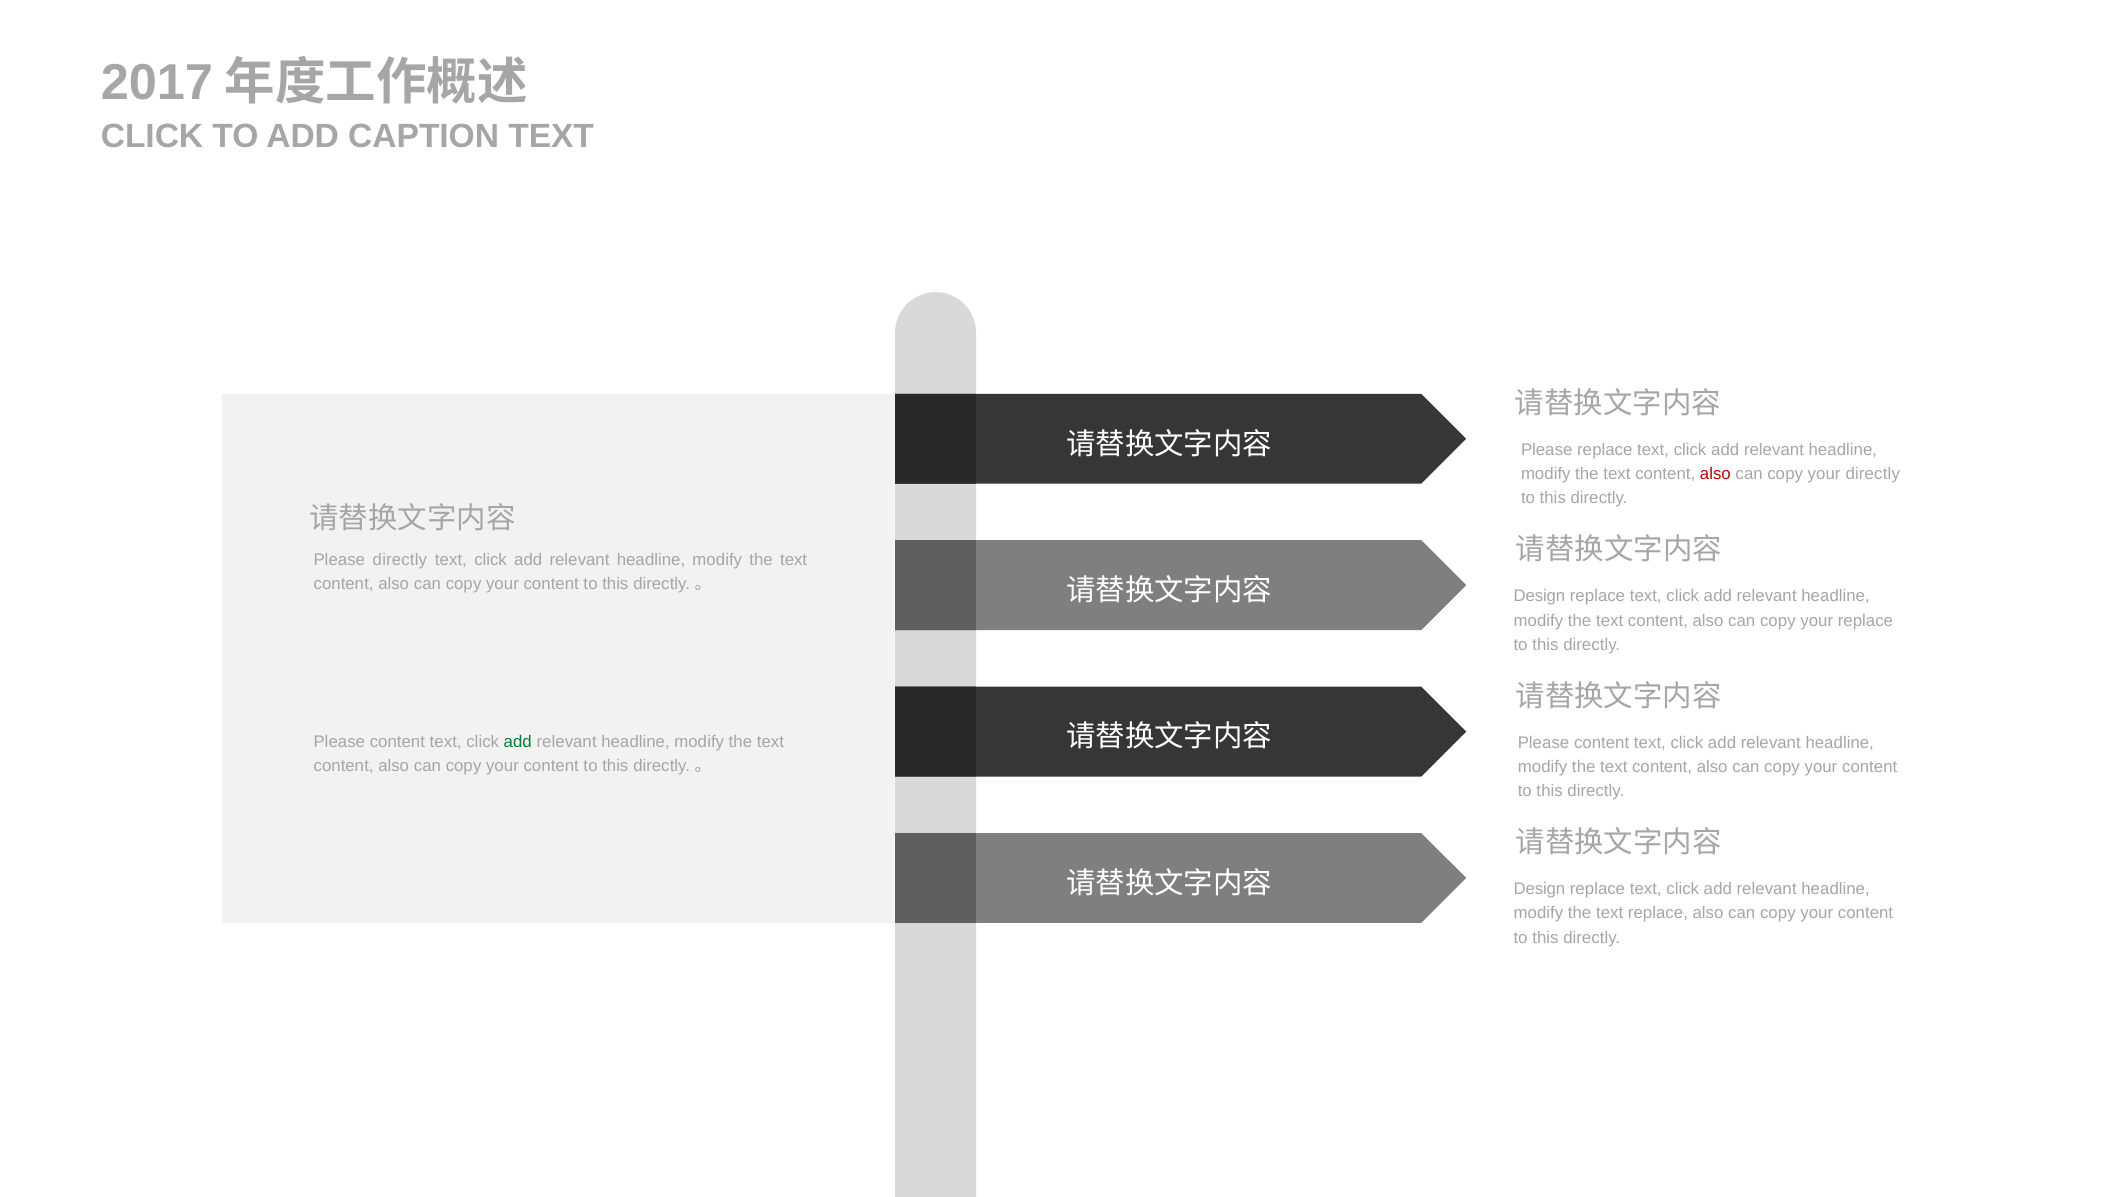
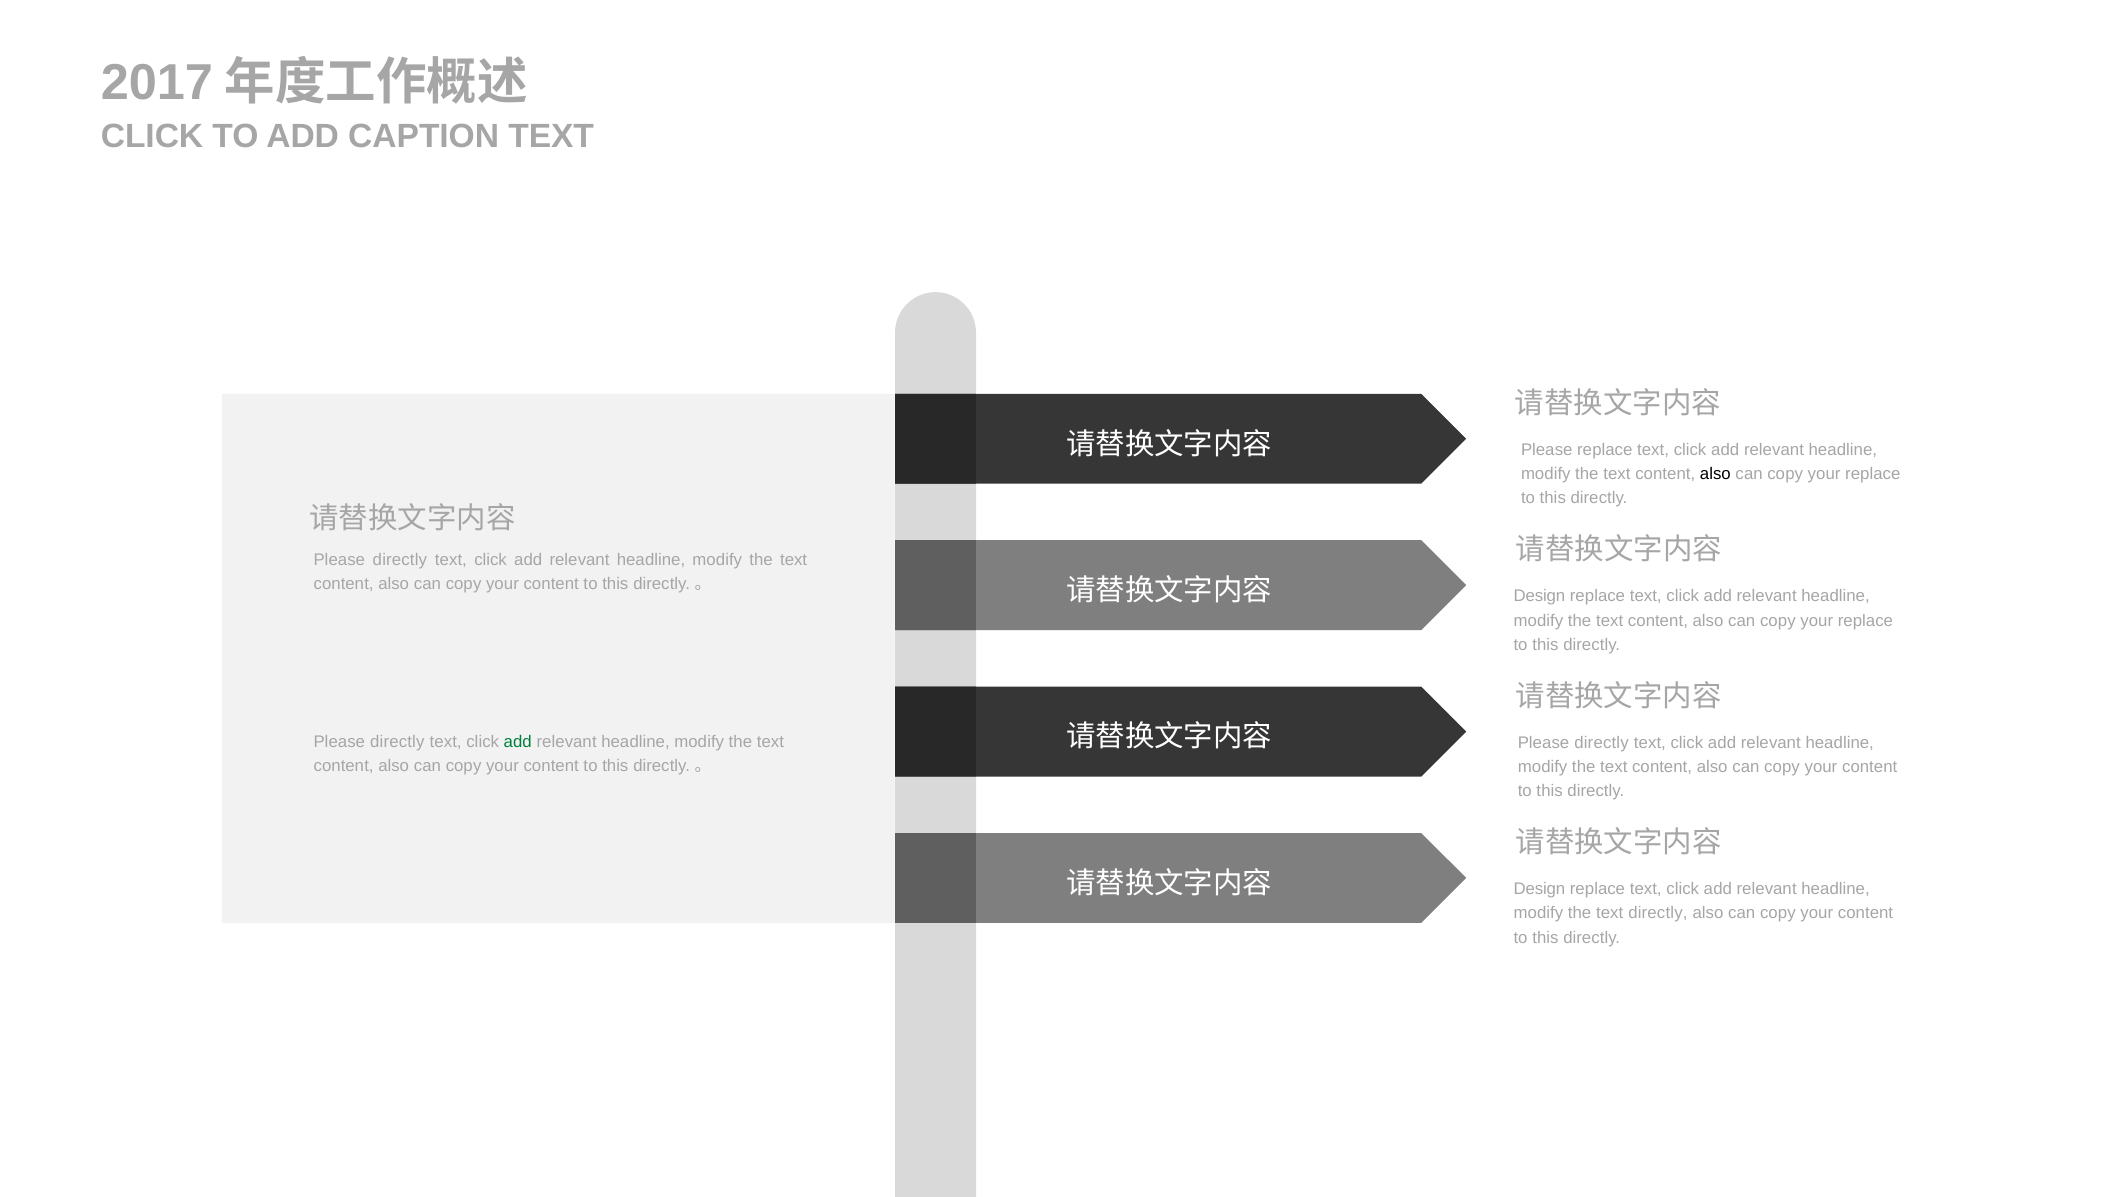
also at (1715, 474) colour: red -> black
directly at (1873, 474): directly -> replace
content at (397, 742): content -> directly
content at (1602, 743): content -> directly
text replace: replace -> directly
